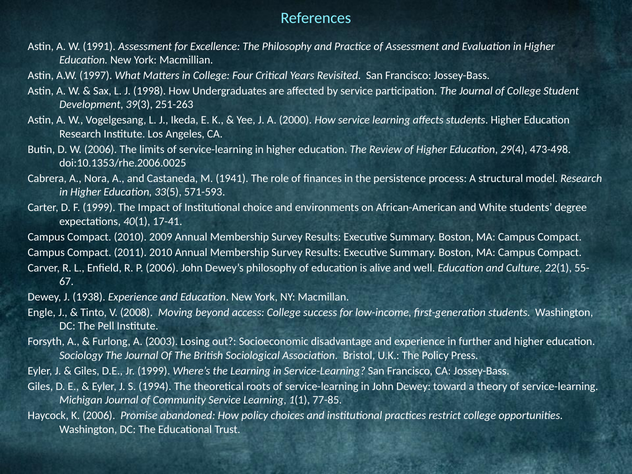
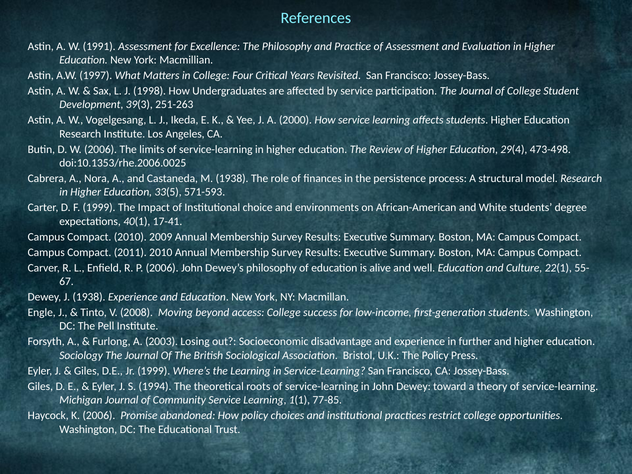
M 1941: 1941 -> 1938
